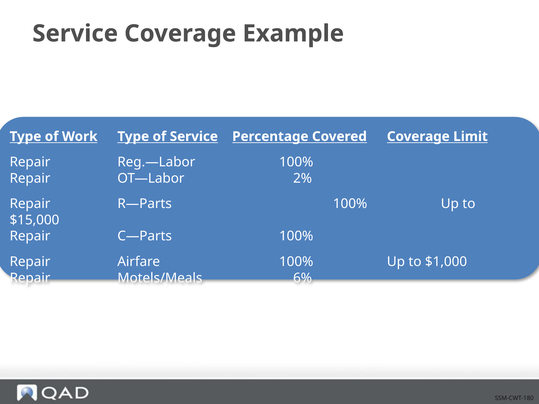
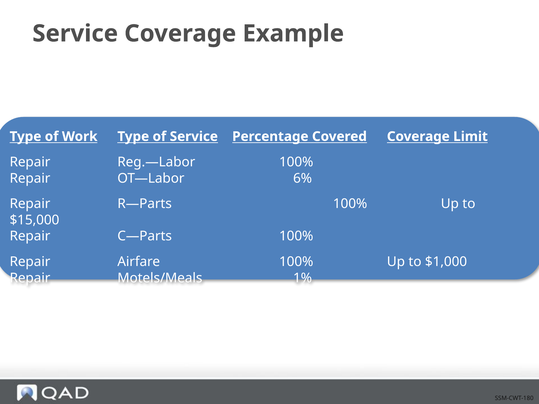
2%: 2% -> 6%
6%: 6% -> 1%
